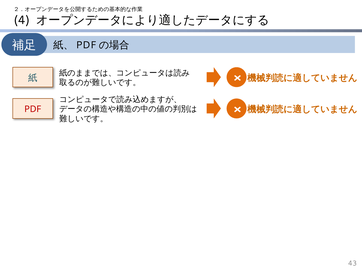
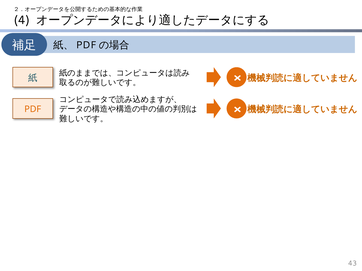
PDF colour: red -> orange
